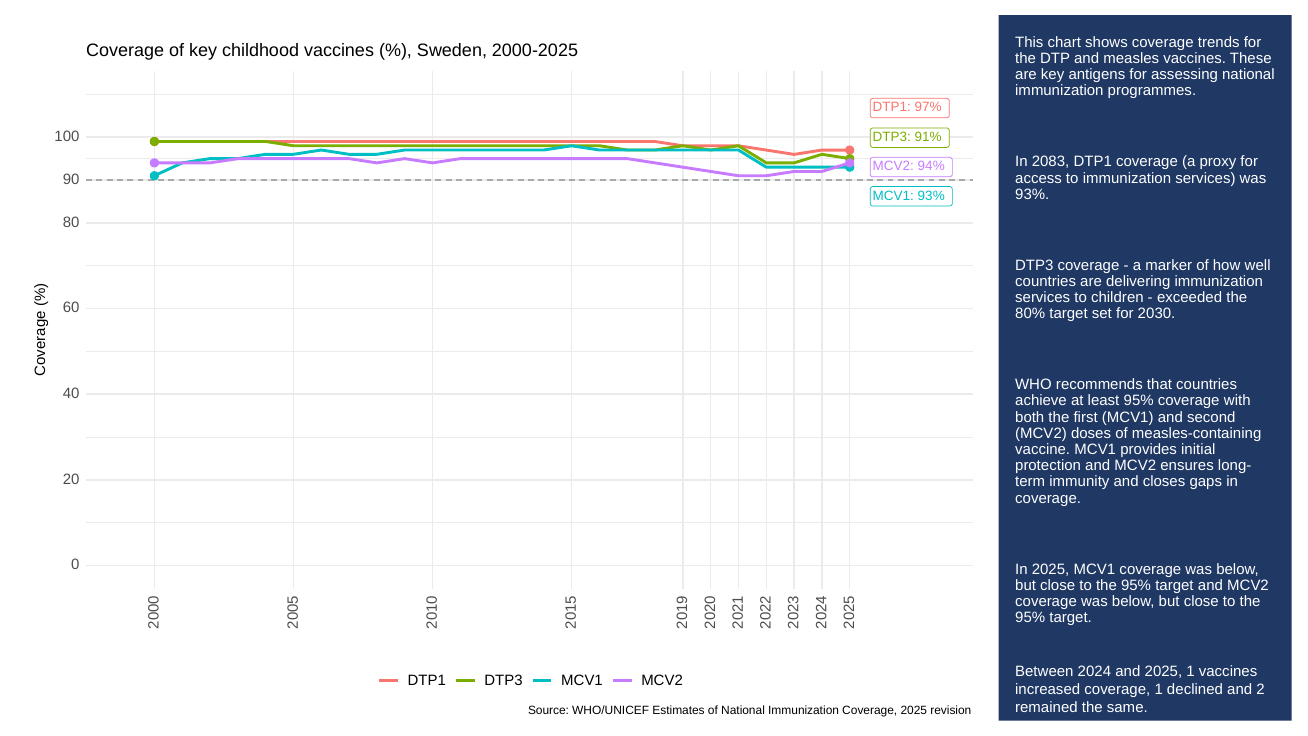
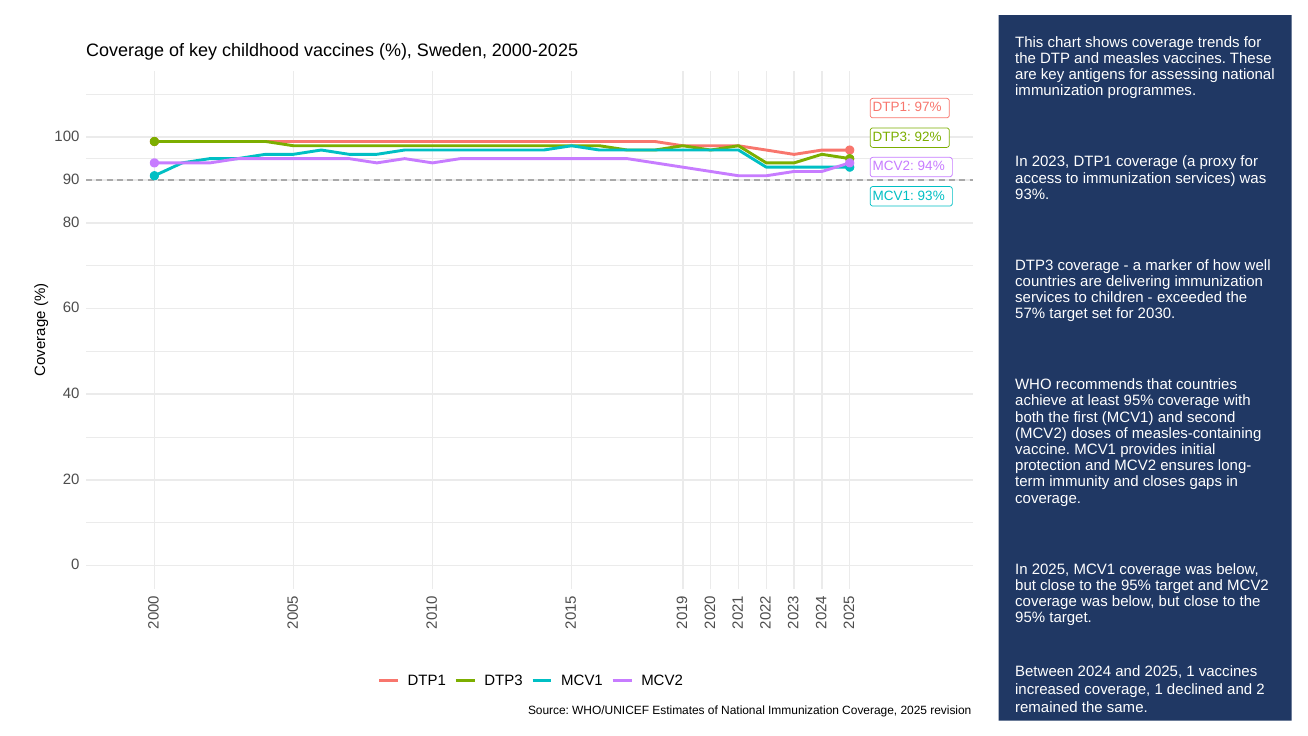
91%: 91% -> 92%
2083: 2083 -> 2023
80%: 80% -> 57%
